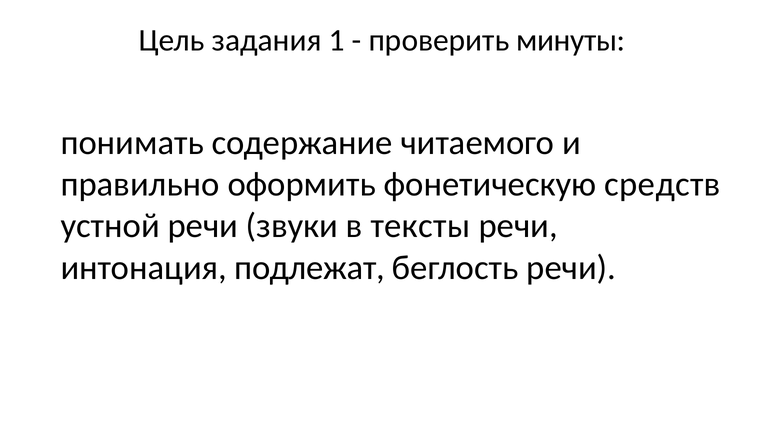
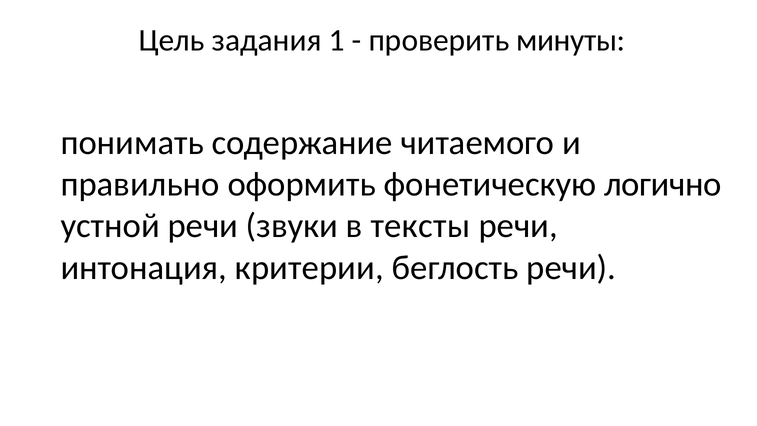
средств: средств -> логично
подлежат: подлежат -> критерии
